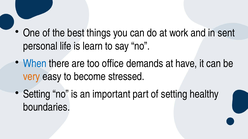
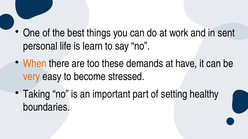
When colour: blue -> orange
office: office -> these
Setting at (37, 94): Setting -> Taking
